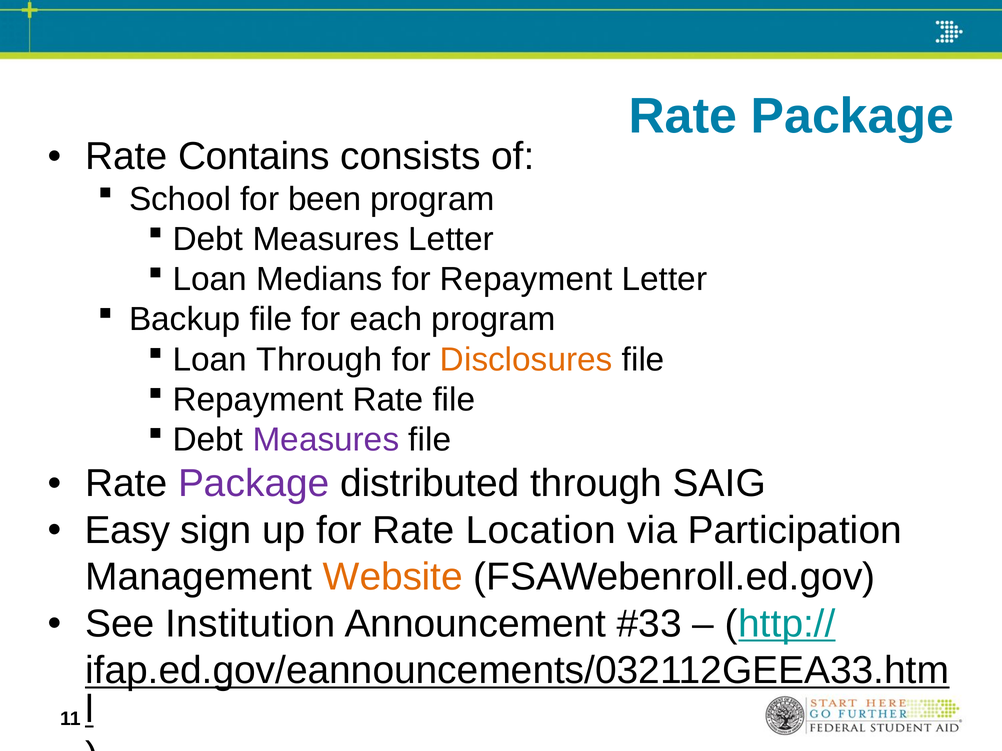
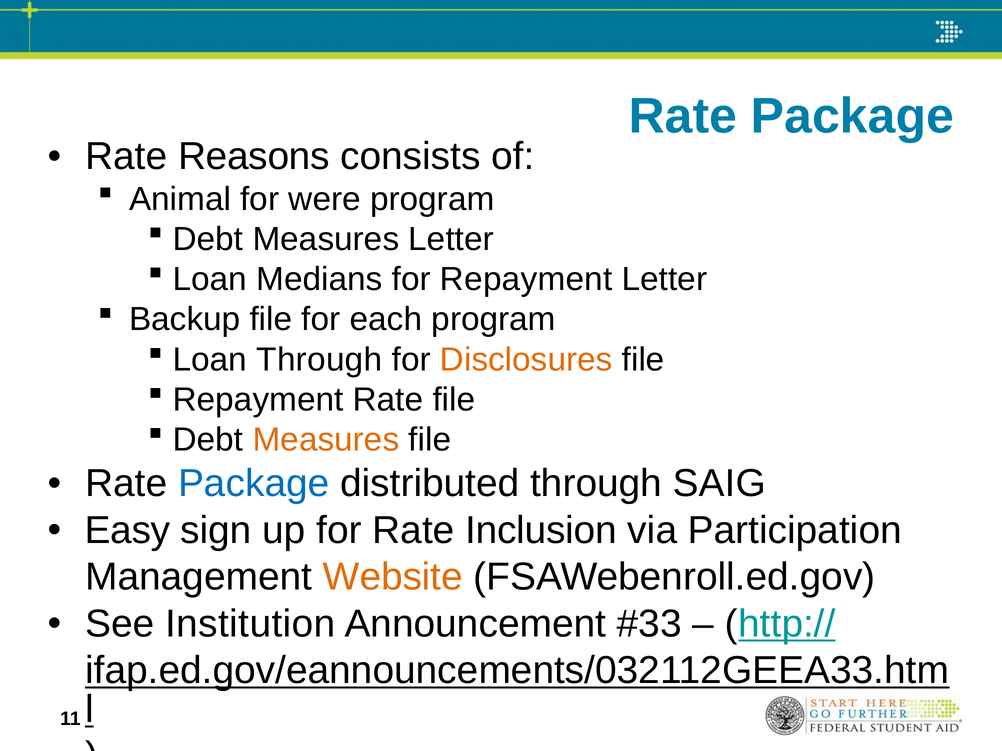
Contains: Contains -> Reasons
School: School -> Animal
been: been -> were
Measures at (326, 440) colour: purple -> orange
Package at (254, 484) colour: purple -> blue
Location: Location -> Inclusion
